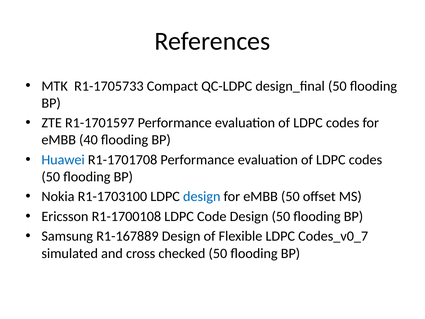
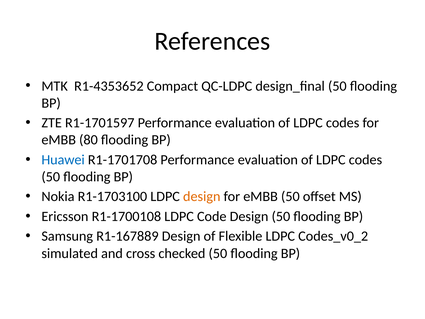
R1-1705733: R1-1705733 -> R1-4353652
40: 40 -> 80
design at (202, 196) colour: blue -> orange
Codes_v0_7: Codes_v0_7 -> Codes_v0_2
